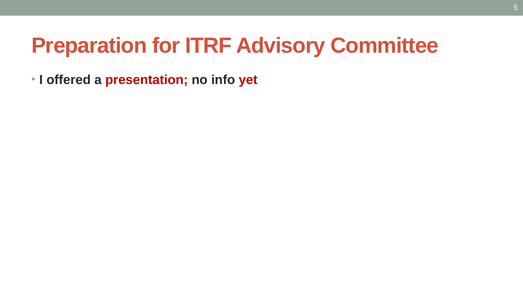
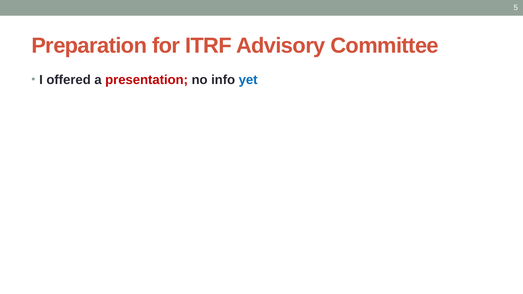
yet colour: red -> blue
